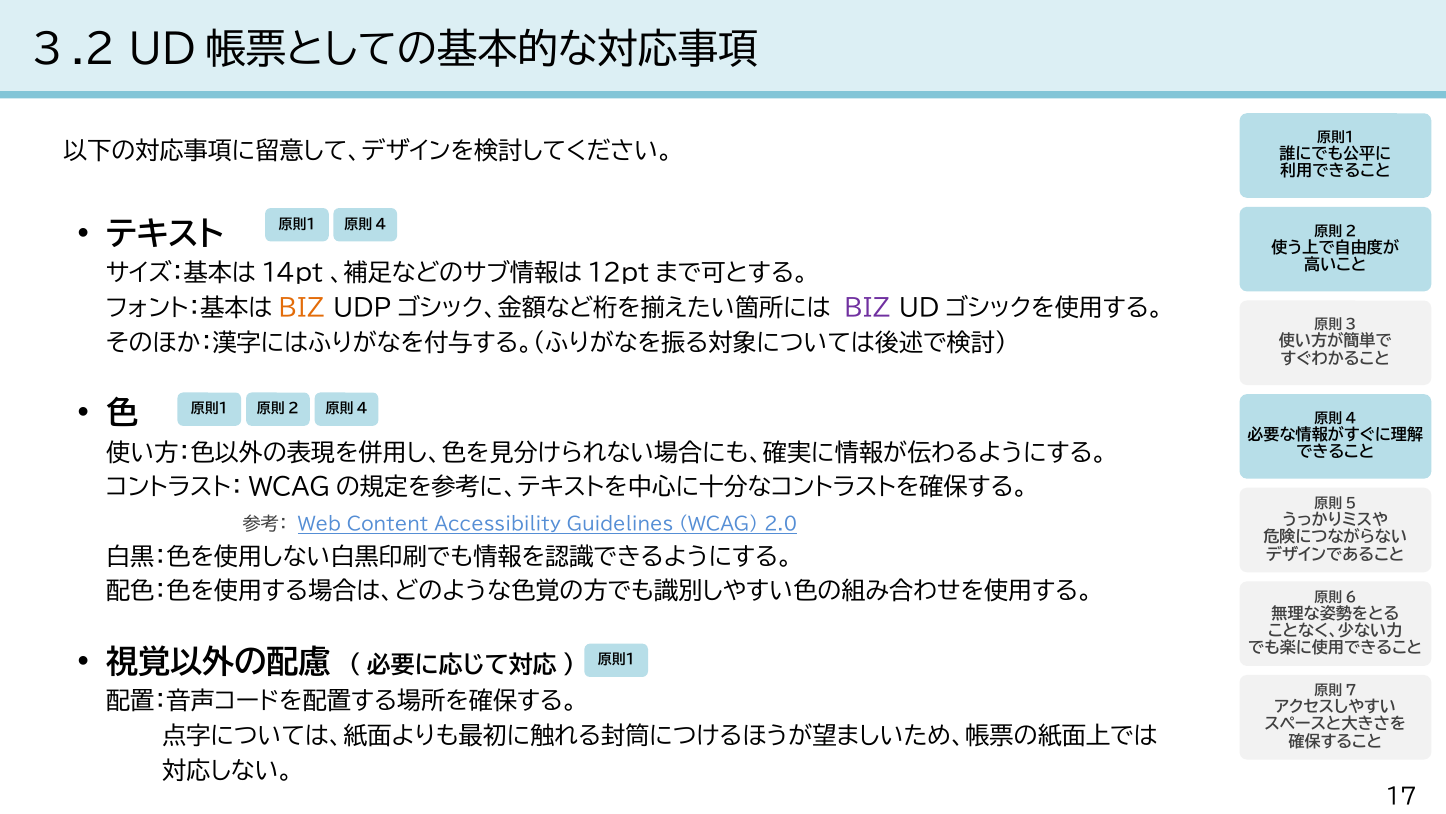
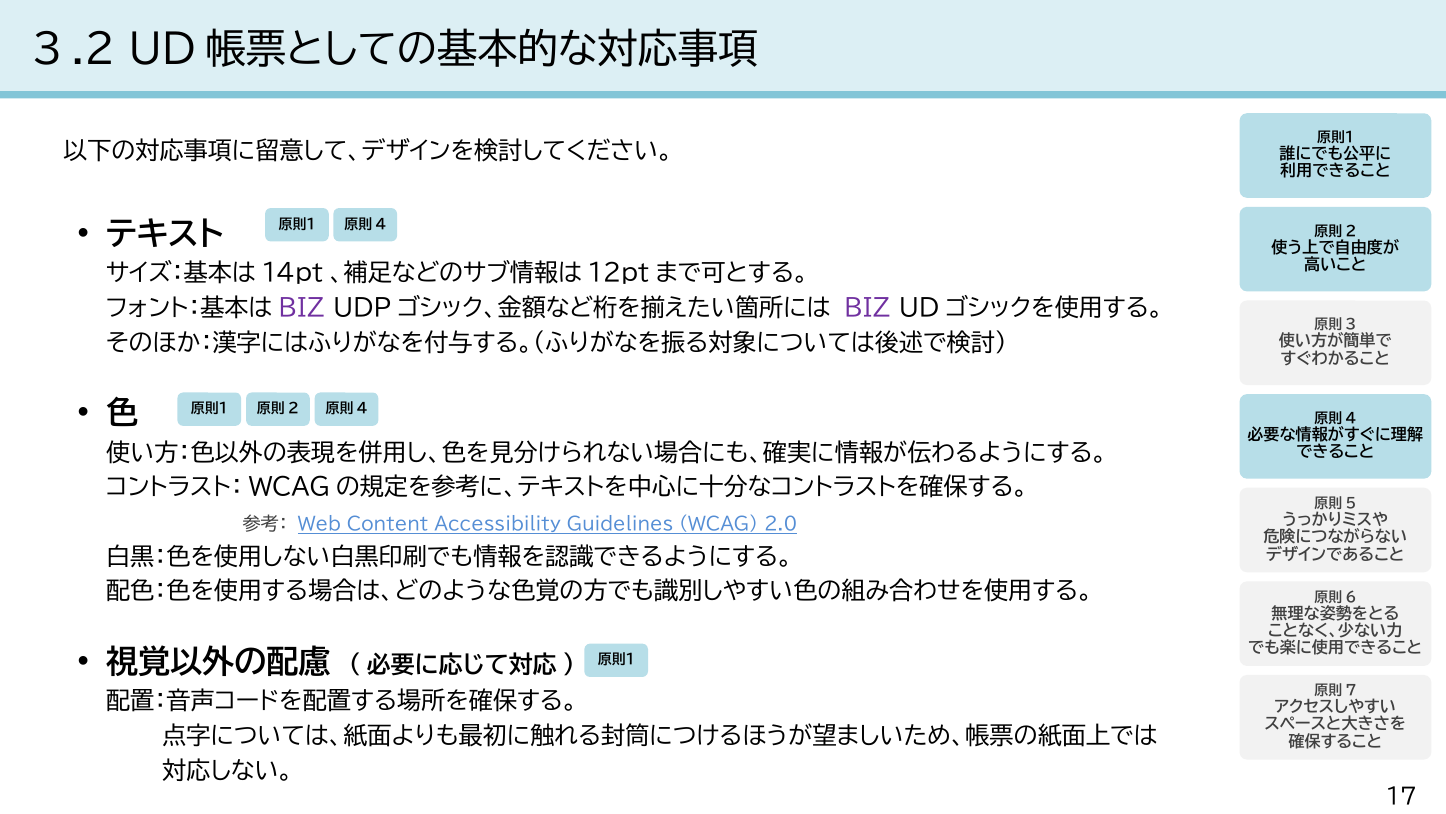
BIZ at (302, 308) colour: orange -> purple
